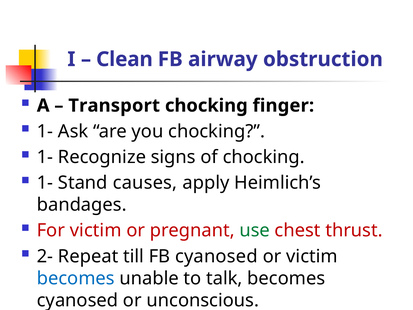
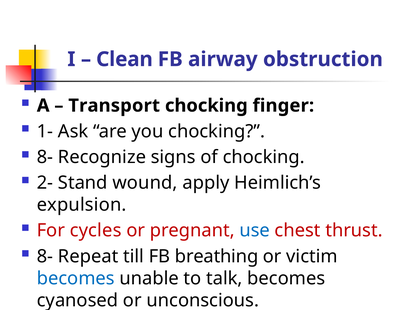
1- at (45, 157): 1- -> 8-
1- at (45, 183): 1- -> 2-
causes: causes -> wound
bandages: bandages -> expulsion
For victim: victim -> cycles
use colour: green -> blue
2- at (45, 256): 2- -> 8-
FB cyanosed: cyanosed -> breathing
